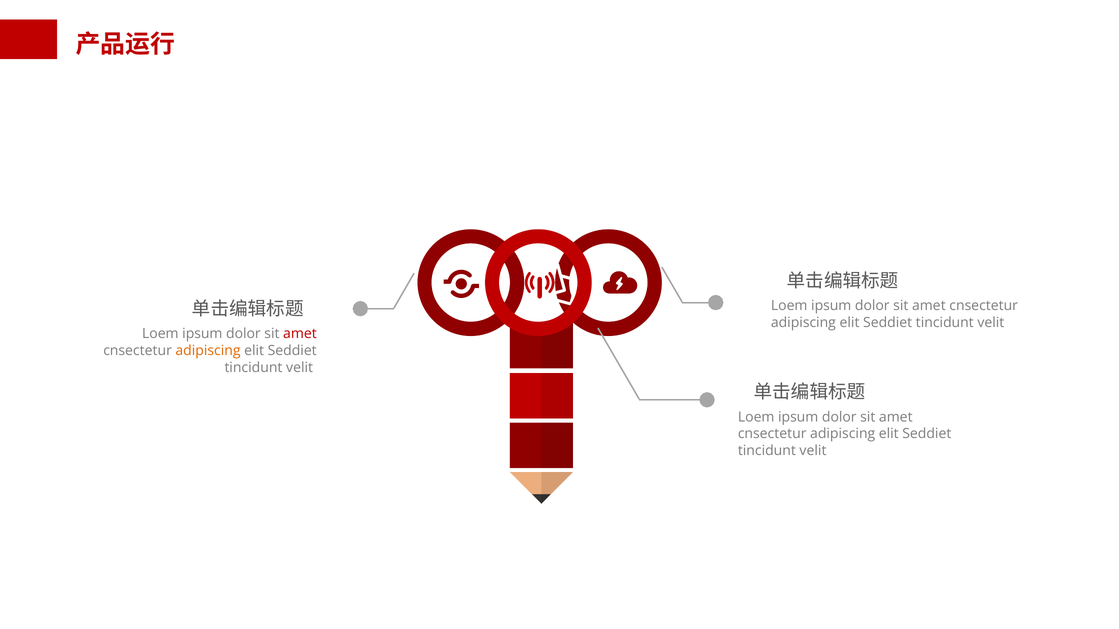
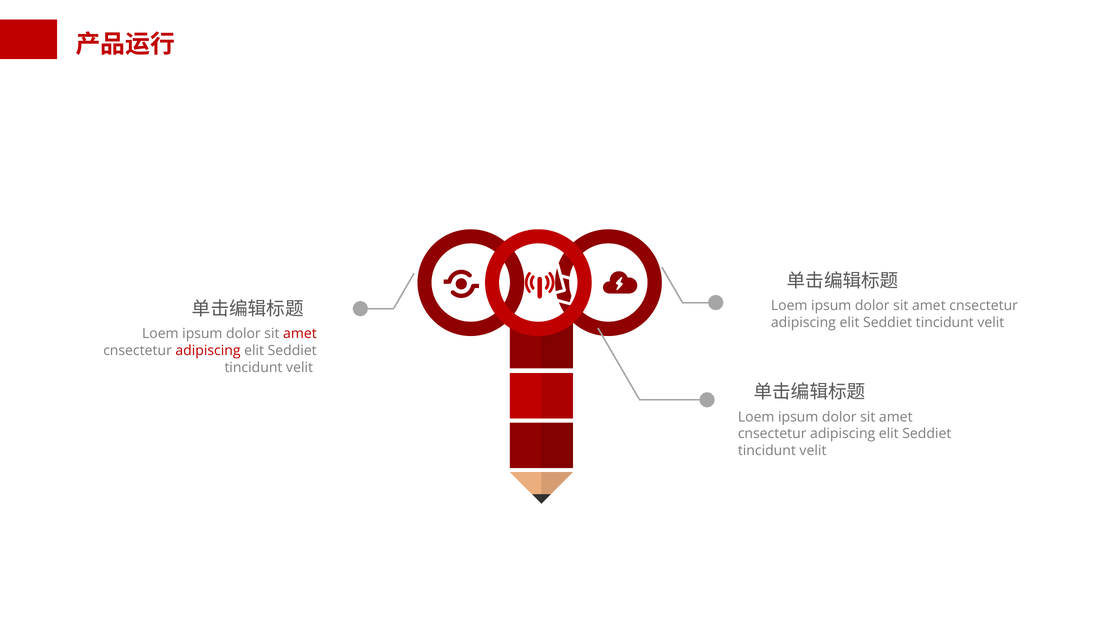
adipiscing at (208, 351) colour: orange -> red
